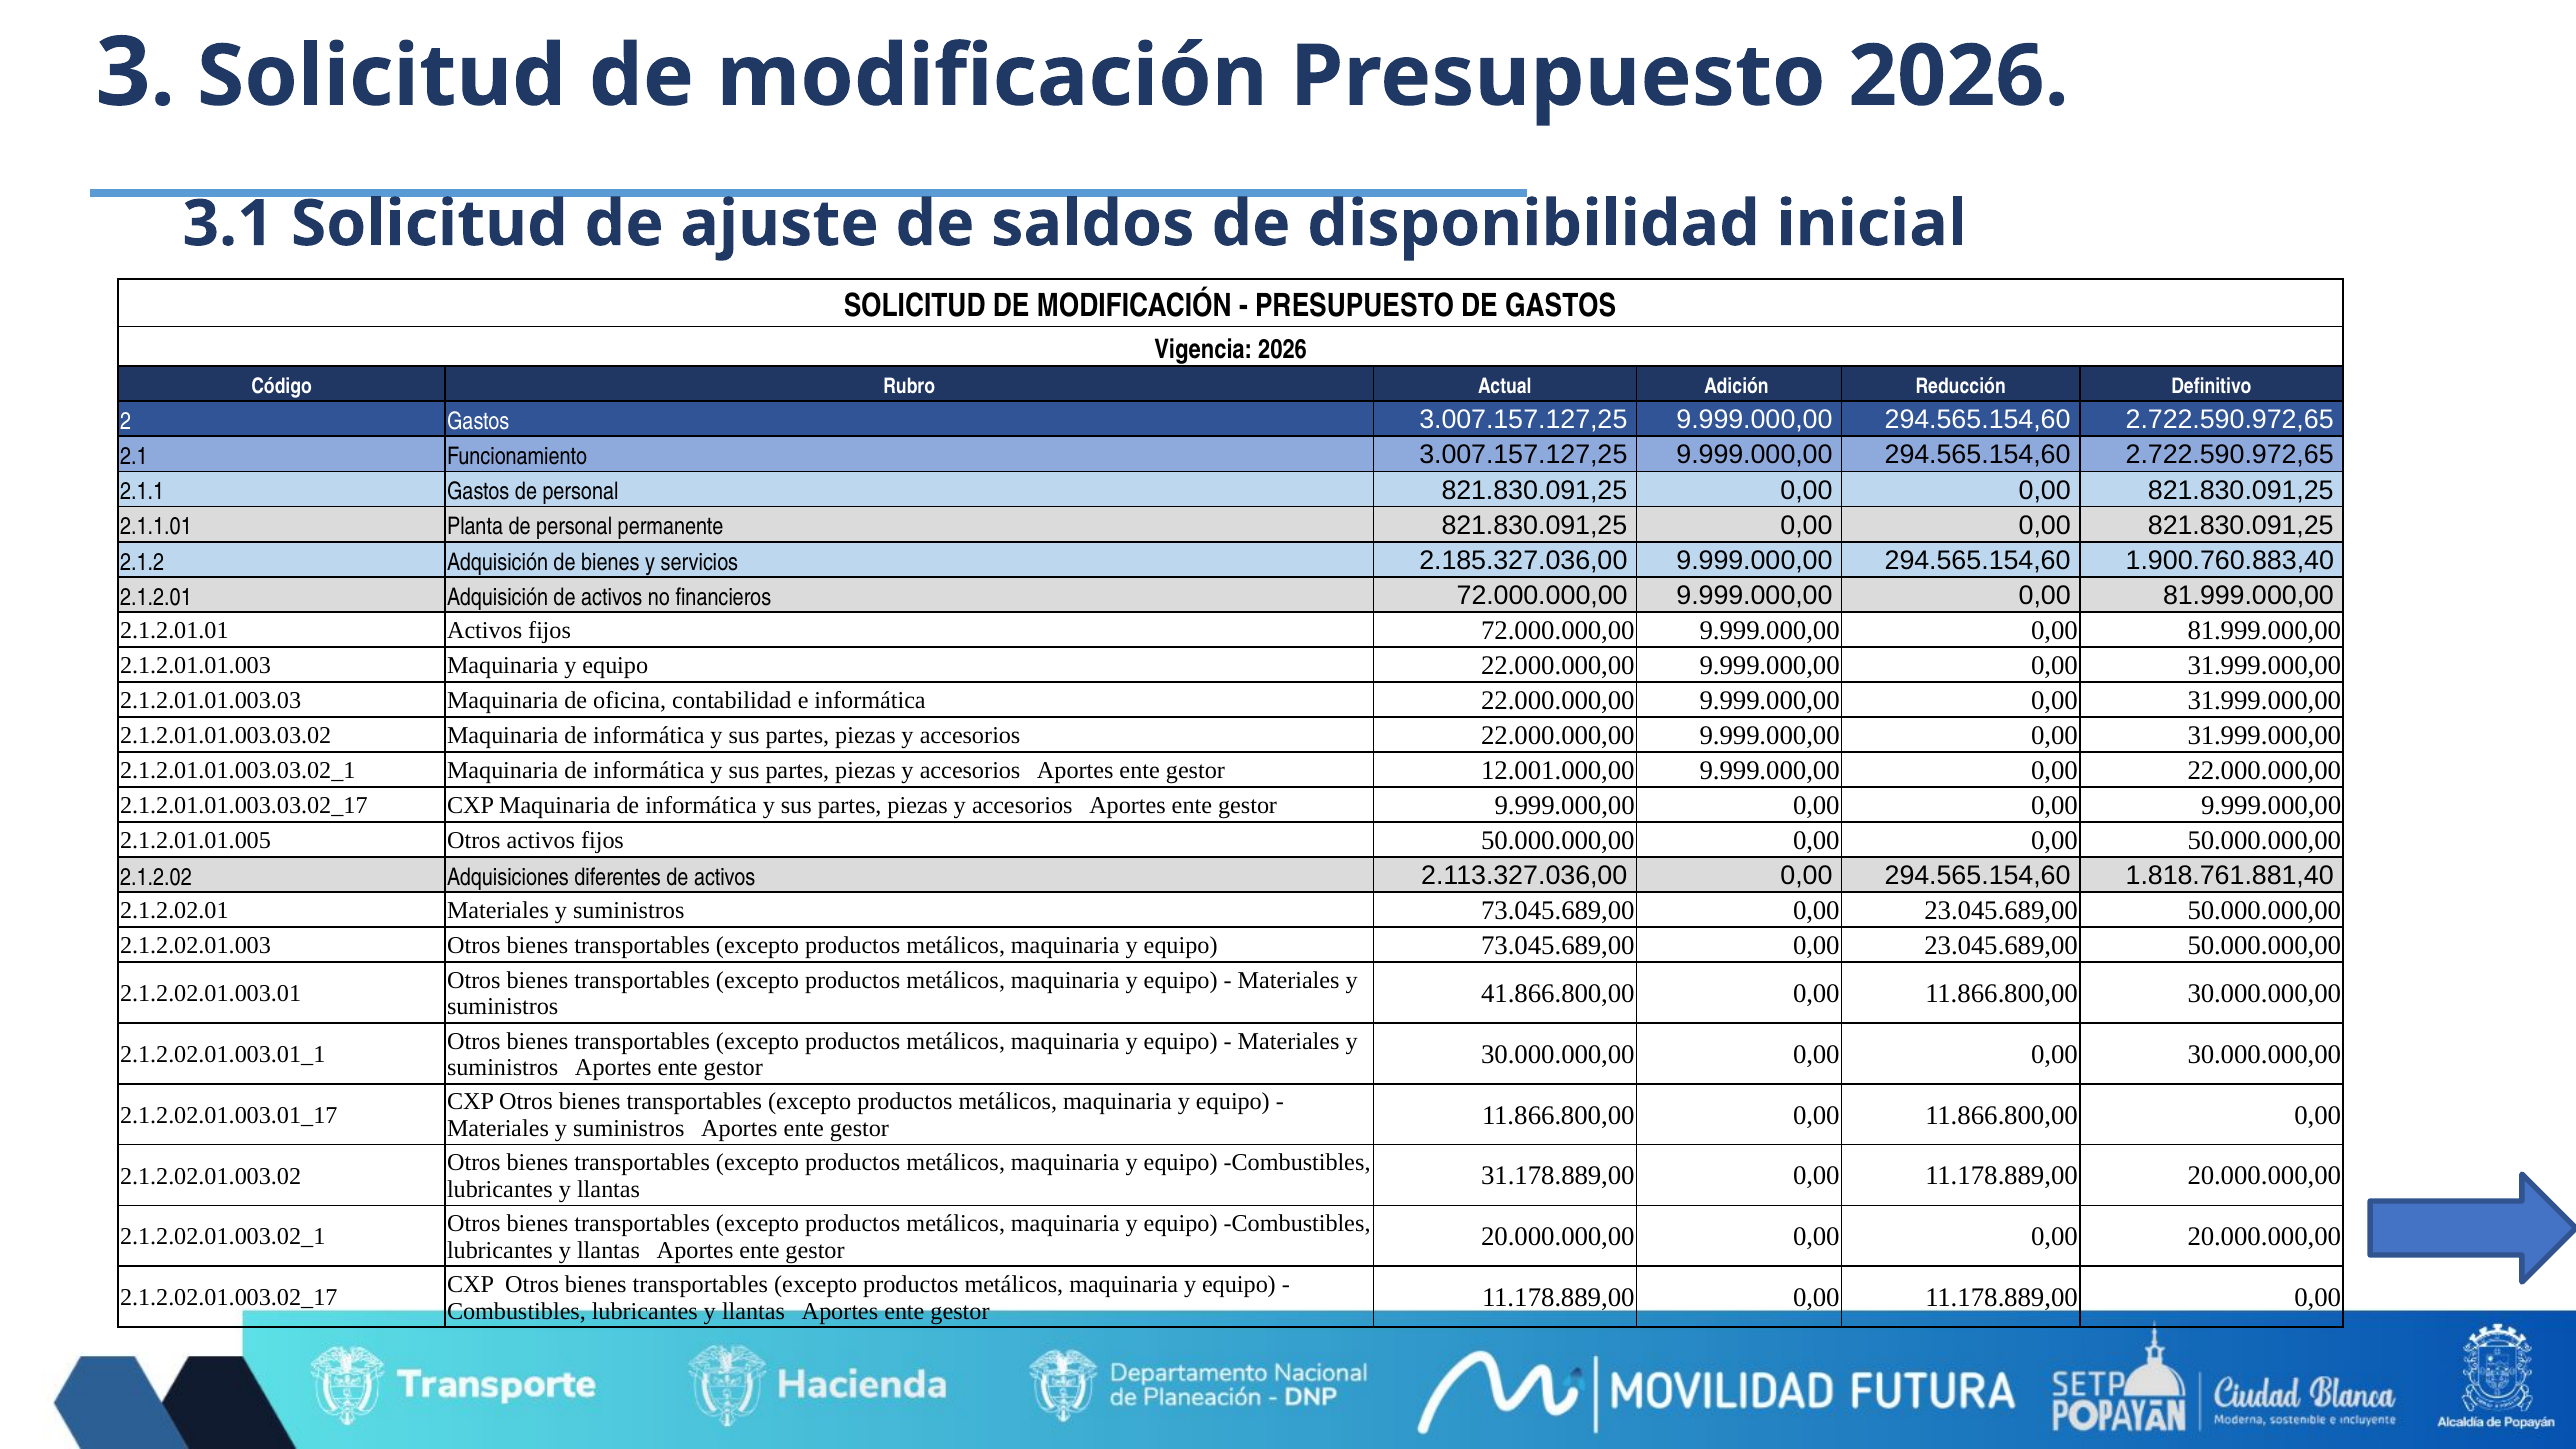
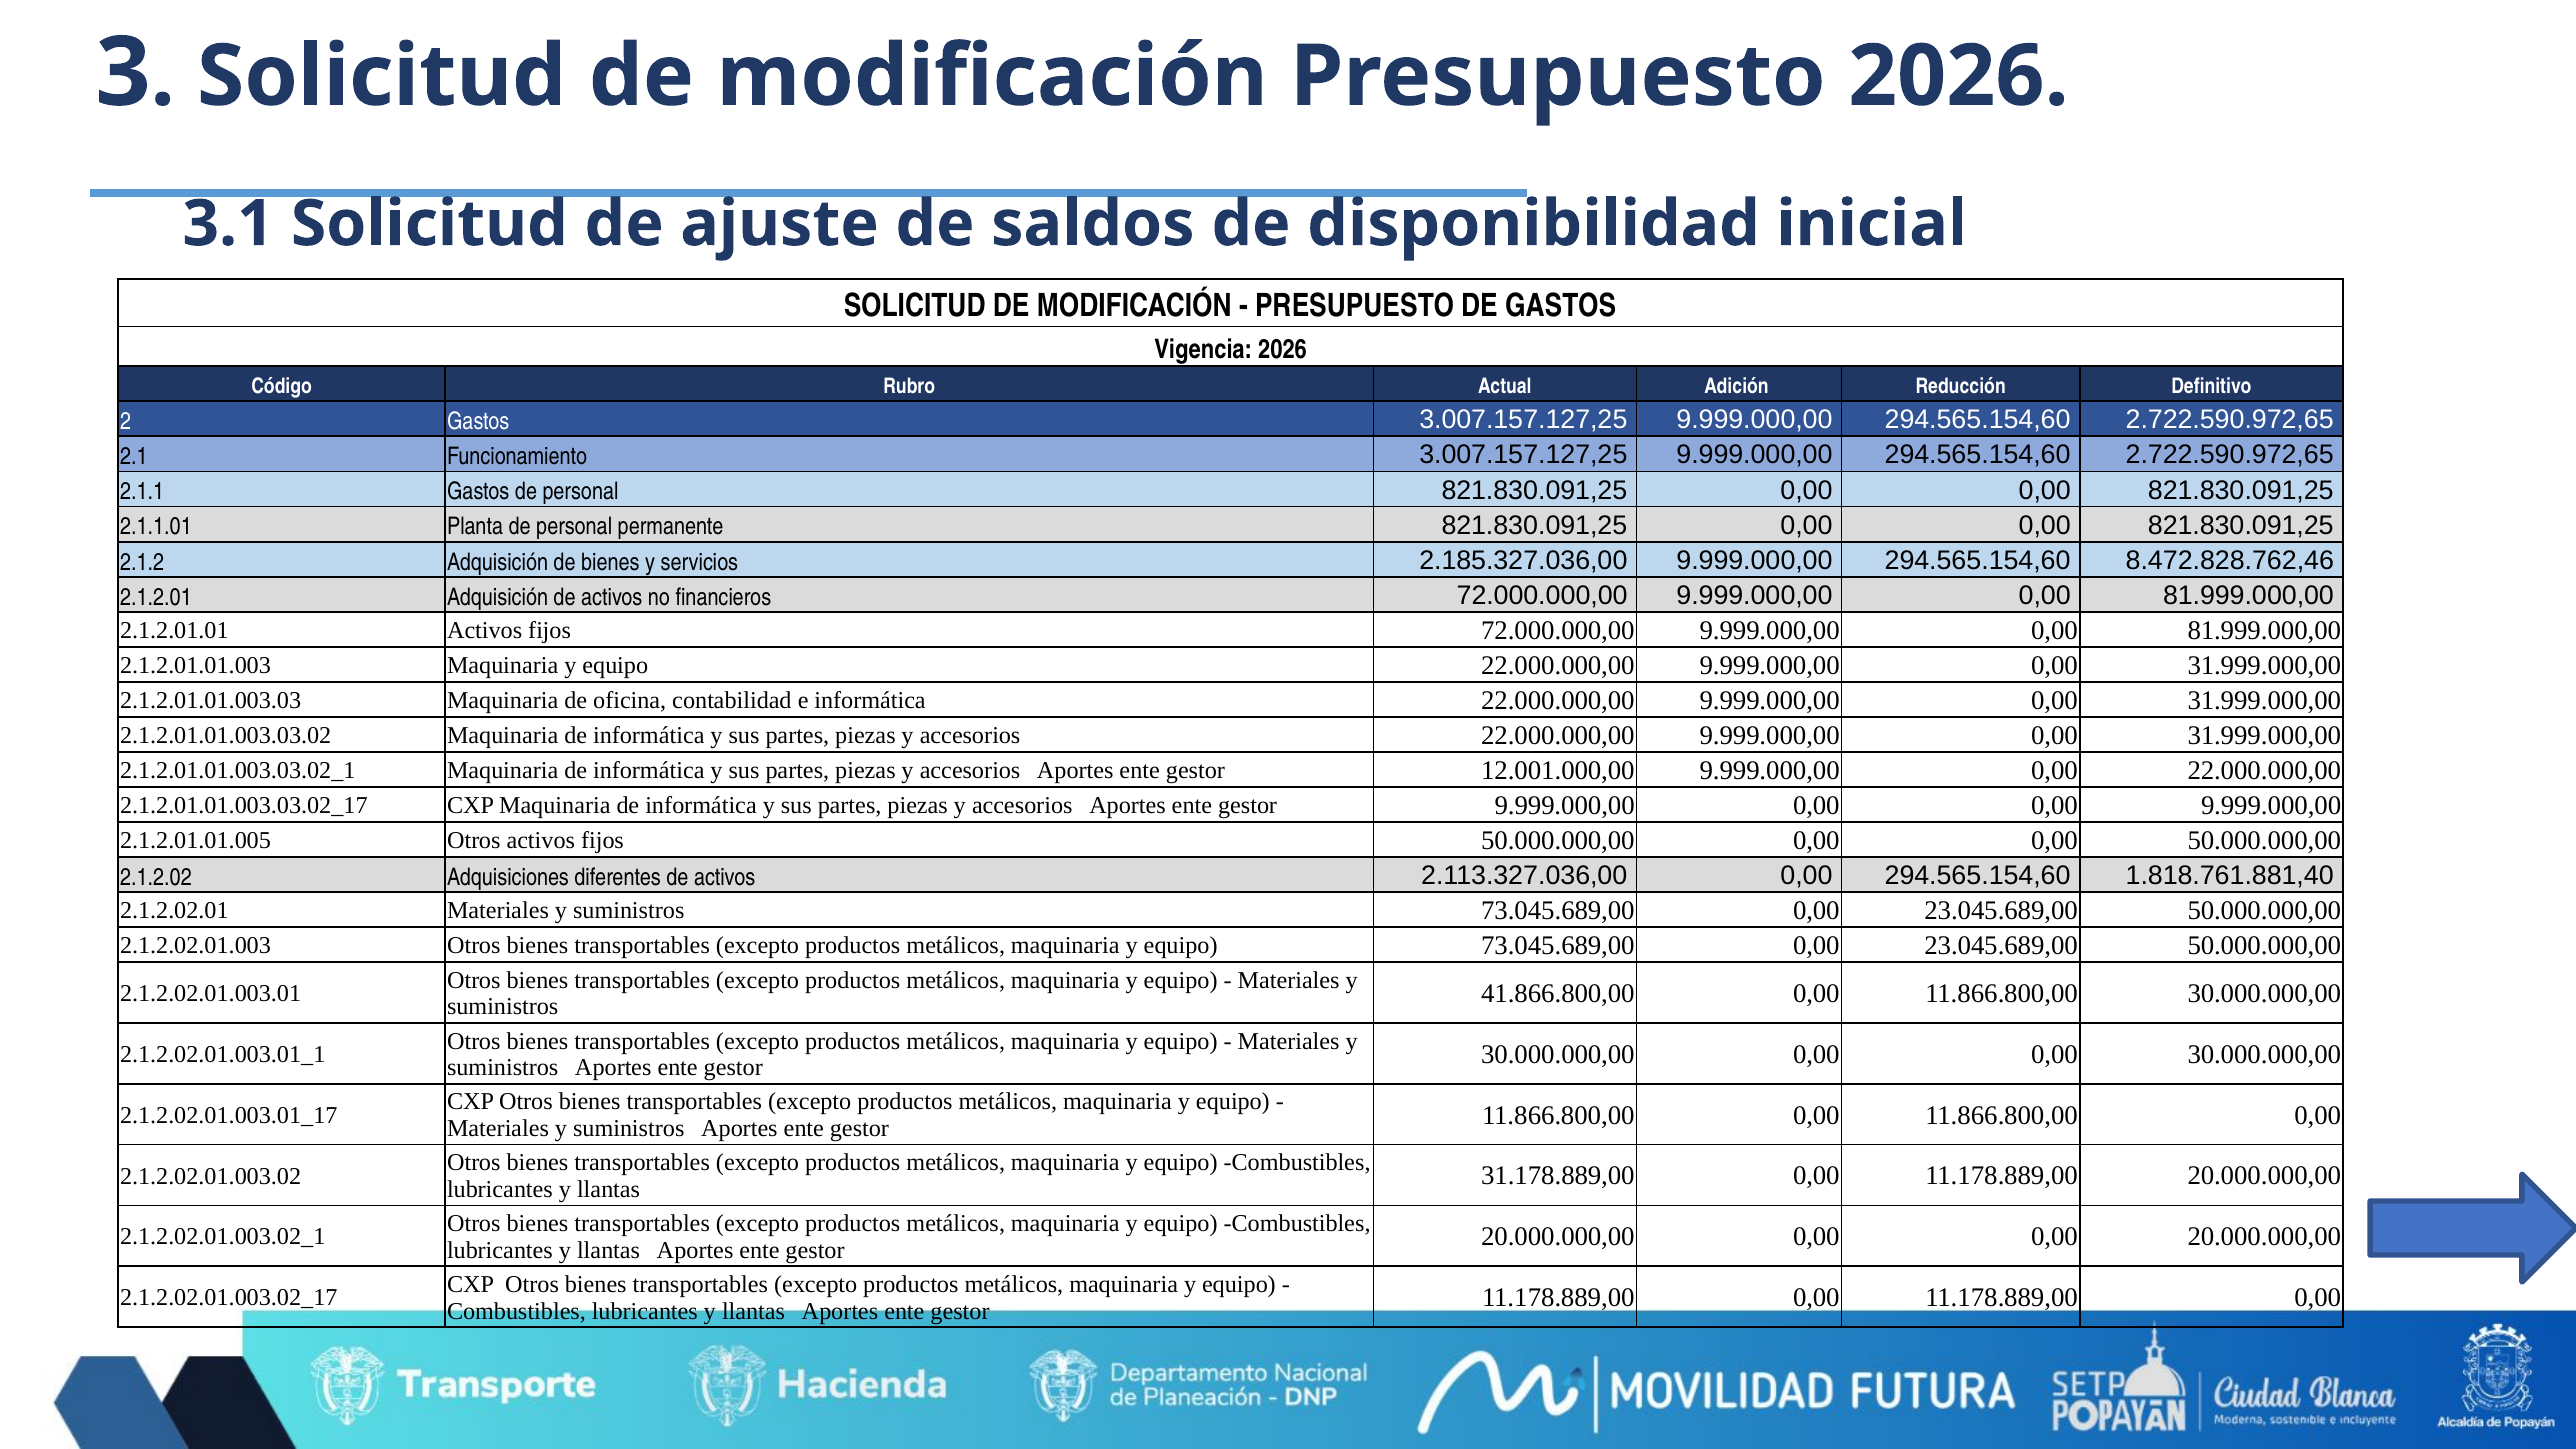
1.900.760.883,40: 1.900.760.883,40 -> 8.472.828.762,46
